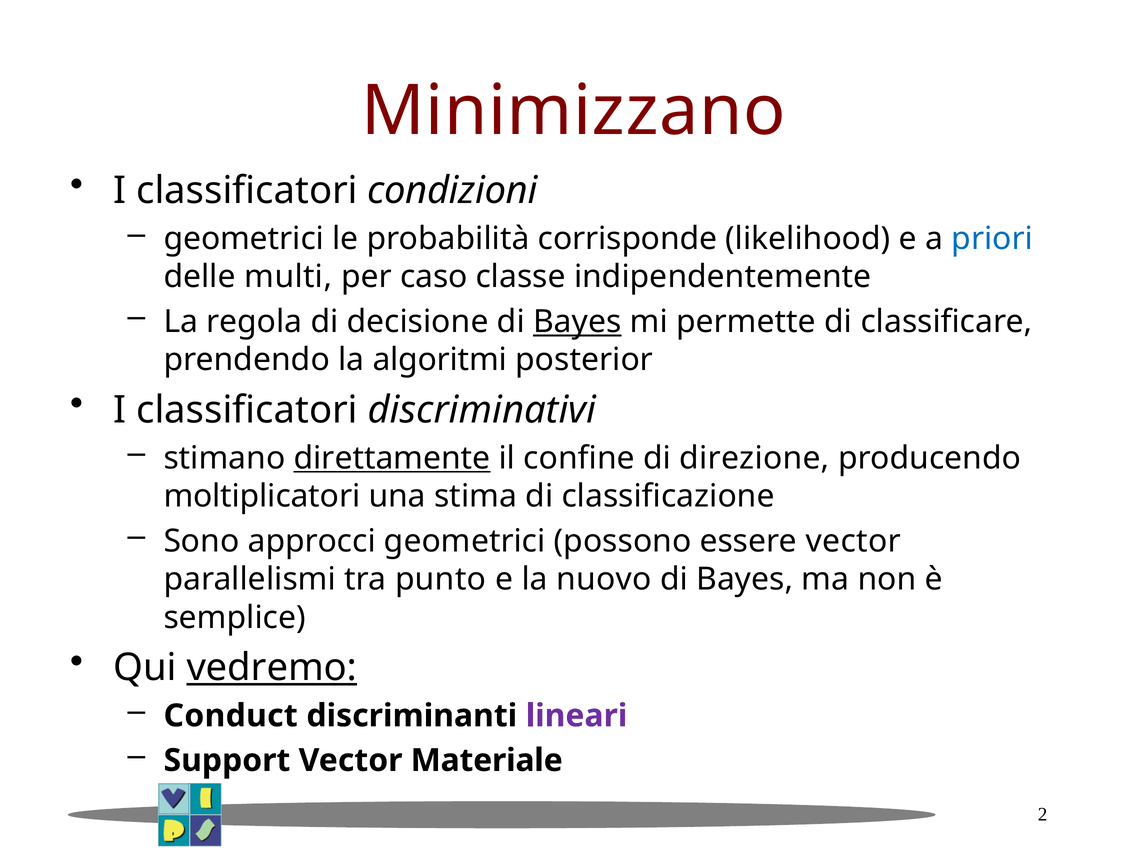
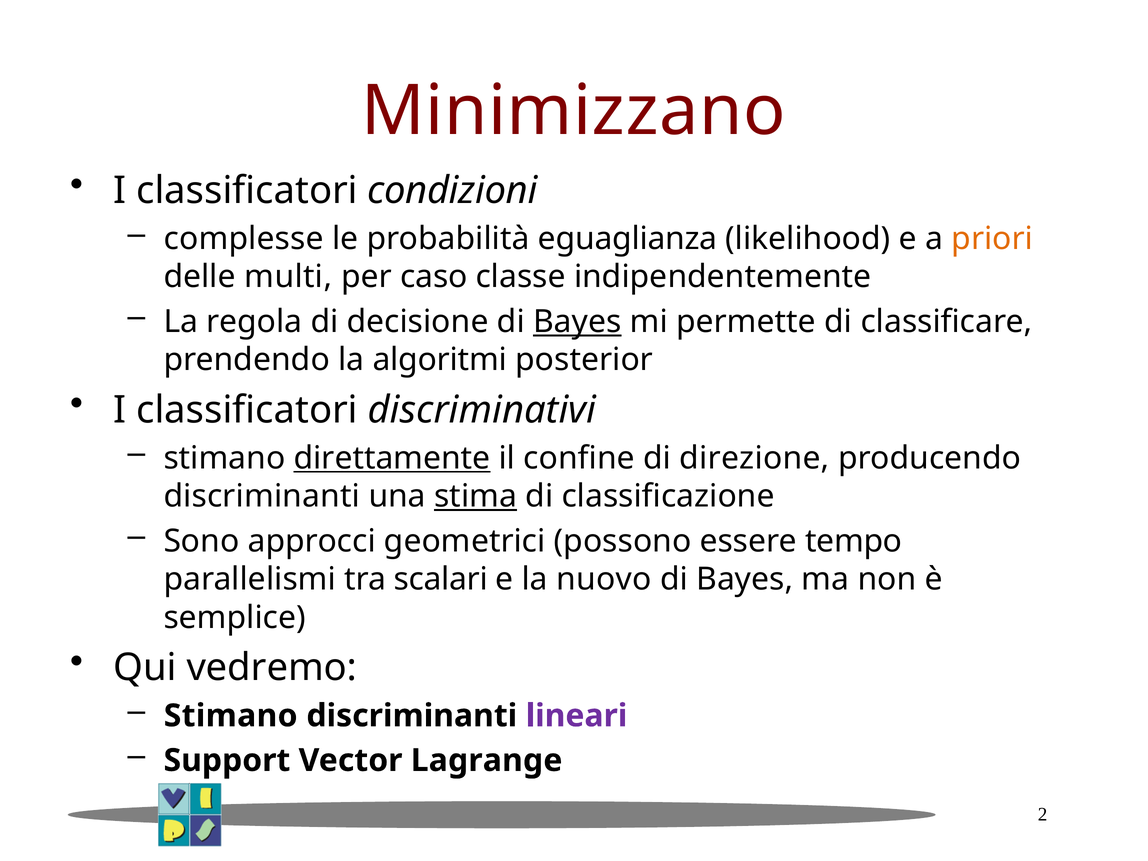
geometrici at (244, 239): geometrici -> complesse
corrisponde: corrisponde -> eguaglianza
priori colour: blue -> orange
moltiplicatori at (262, 496): moltiplicatori -> discriminanti
stima underline: none -> present
essere vector: vector -> tempo
punto: punto -> scalari
vedremo underline: present -> none
Conduct at (231, 716): Conduct -> Stimano
Materiale: Materiale -> Lagrange
